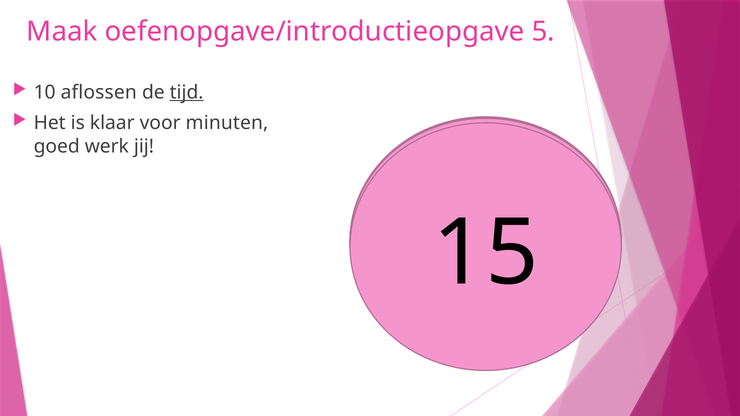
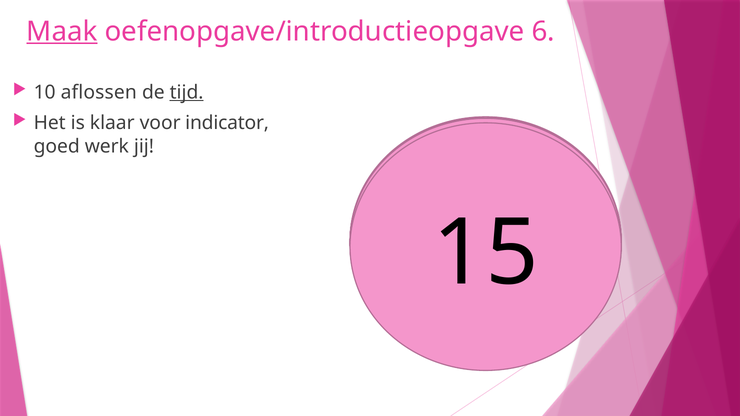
Maak underline: none -> present
5: 5 -> 6
minuten: minuten -> indicator
